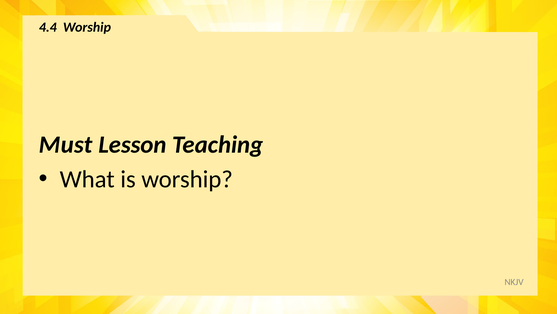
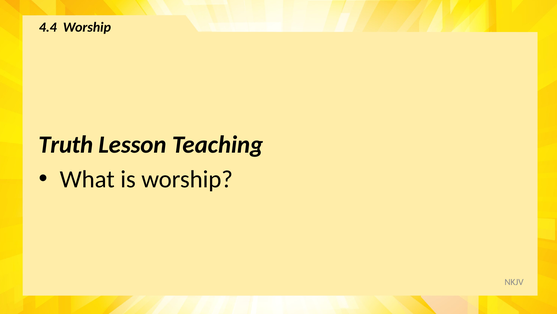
Must: Must -> Truth
